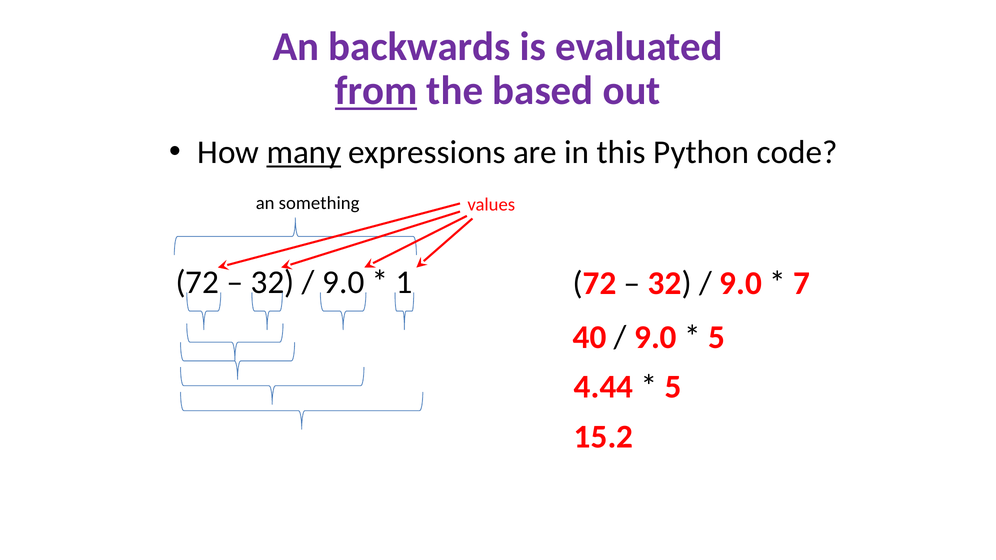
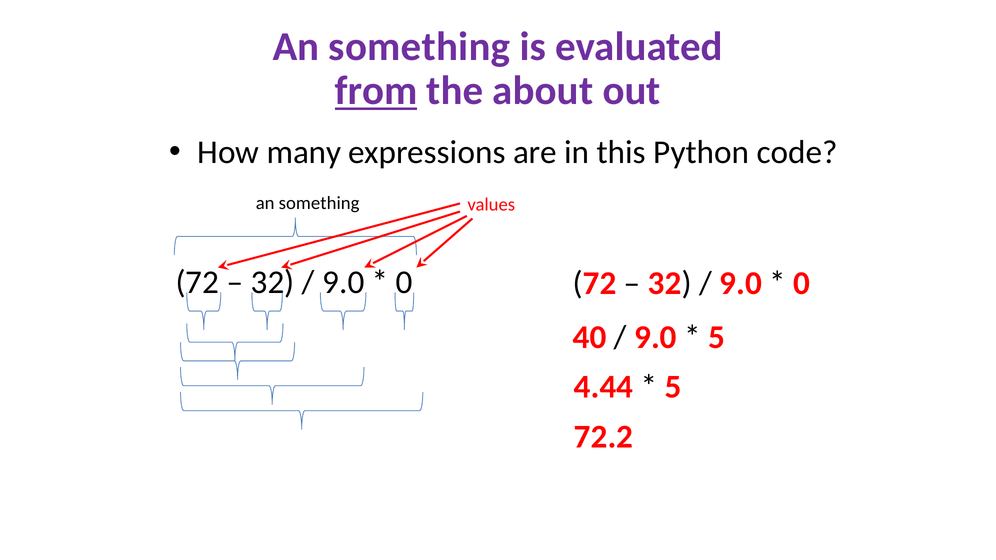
backwards at (419, 47): backwards -> something
based: based -> about
many underline: present -> none
1 at (404, 282): 1 -> 0
7 at (802, 283): 7 -> 0
15.2: 15.2 -> 72.2
